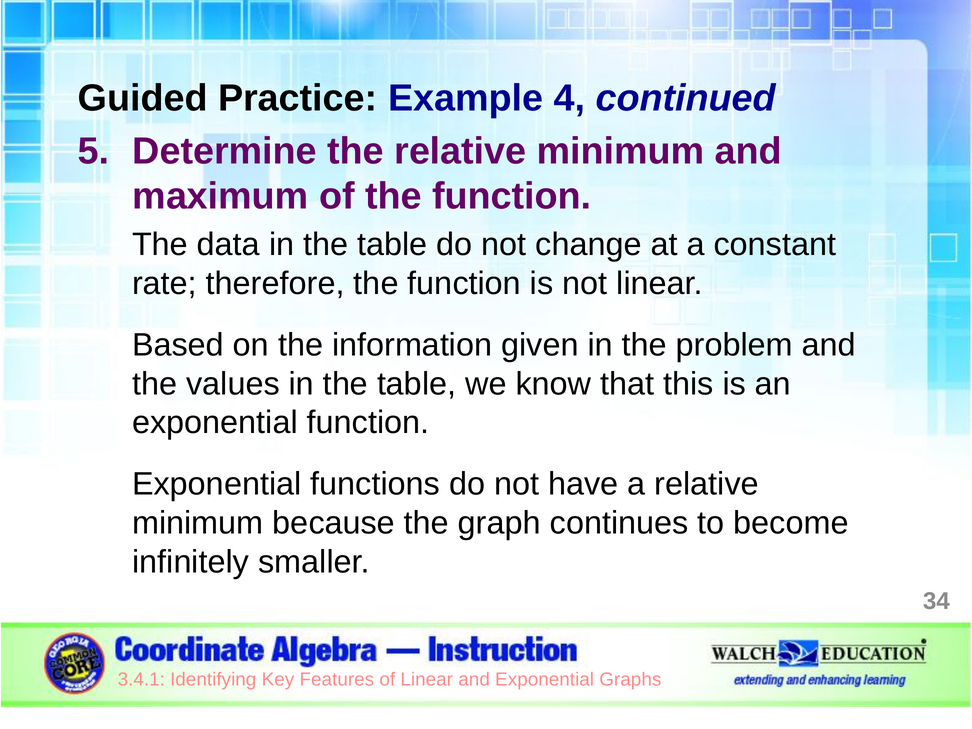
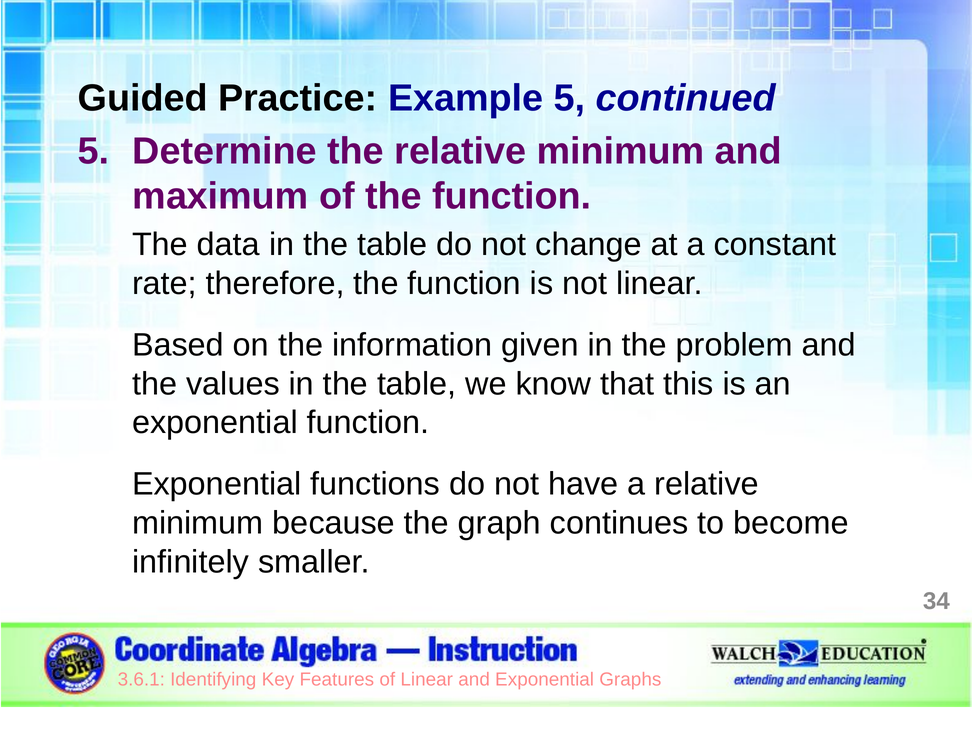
Example 4: 4 -> 5
3.4.1: 3.4.1 -> 3.6.1
